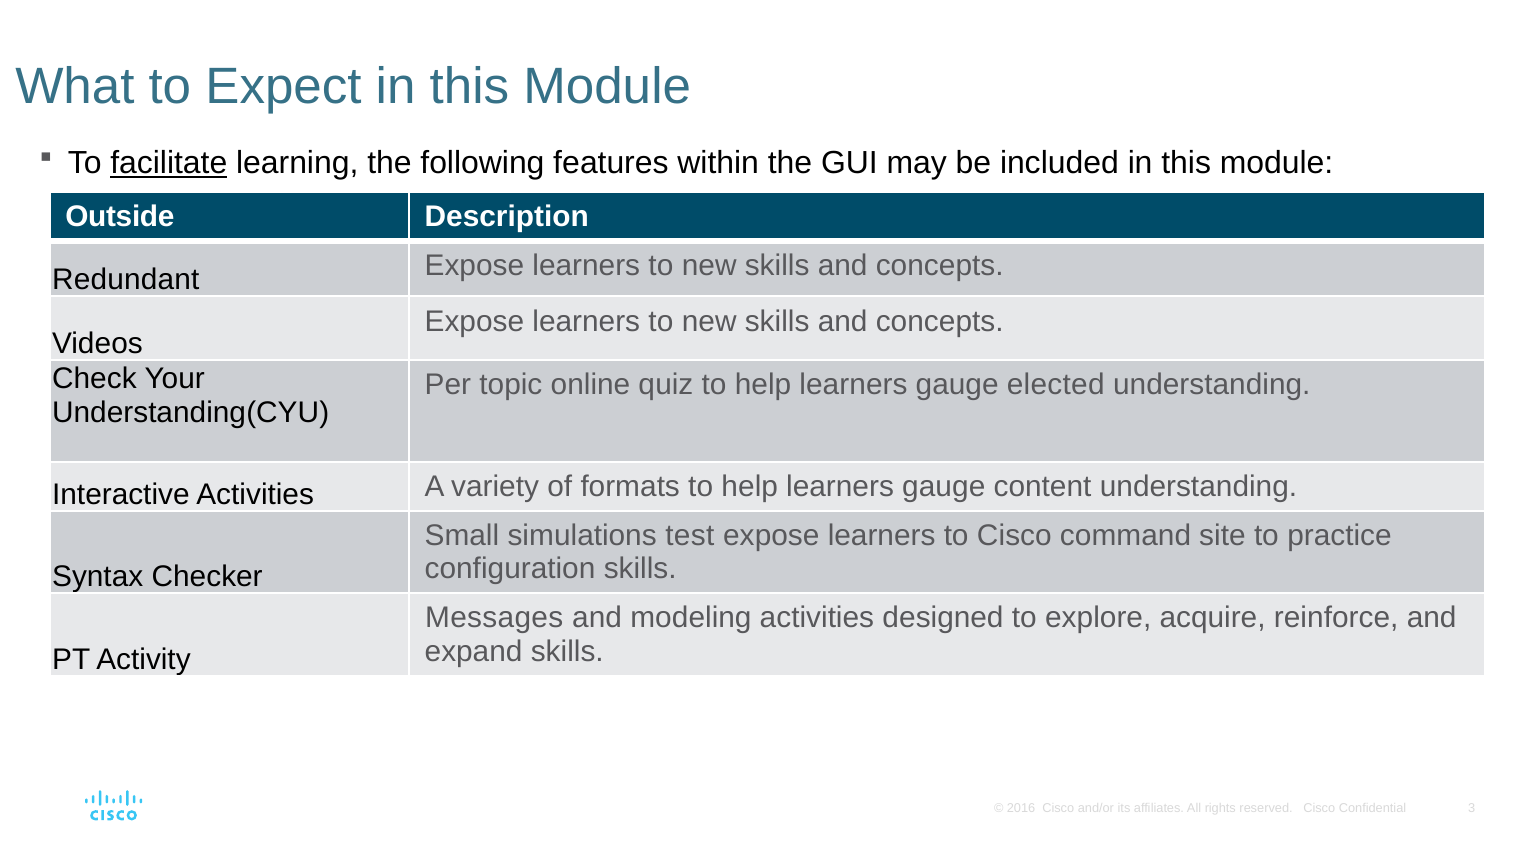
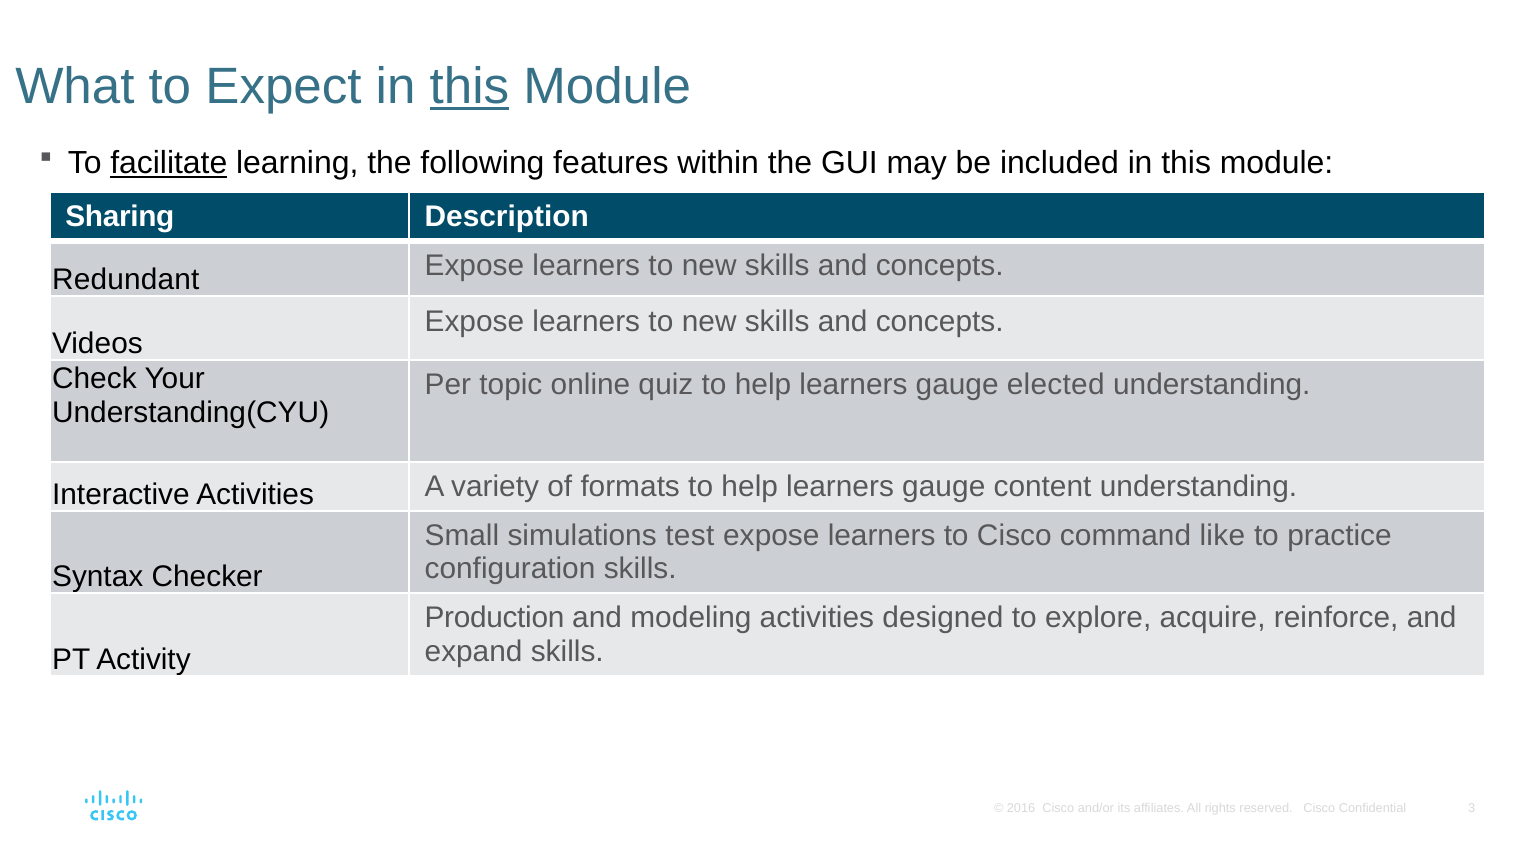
this at (469, 86) underline: none -> present
Outside: Outside -> Sharing
site: site -> like
Messages: Messages -> Production
